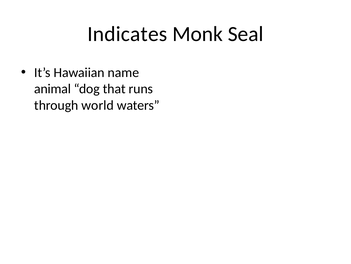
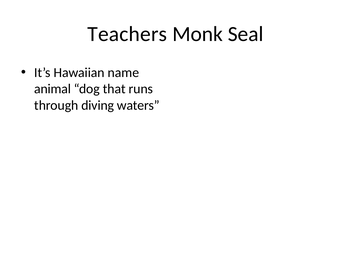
Indicates: Indicates -> Teachers
world: world -> diving
